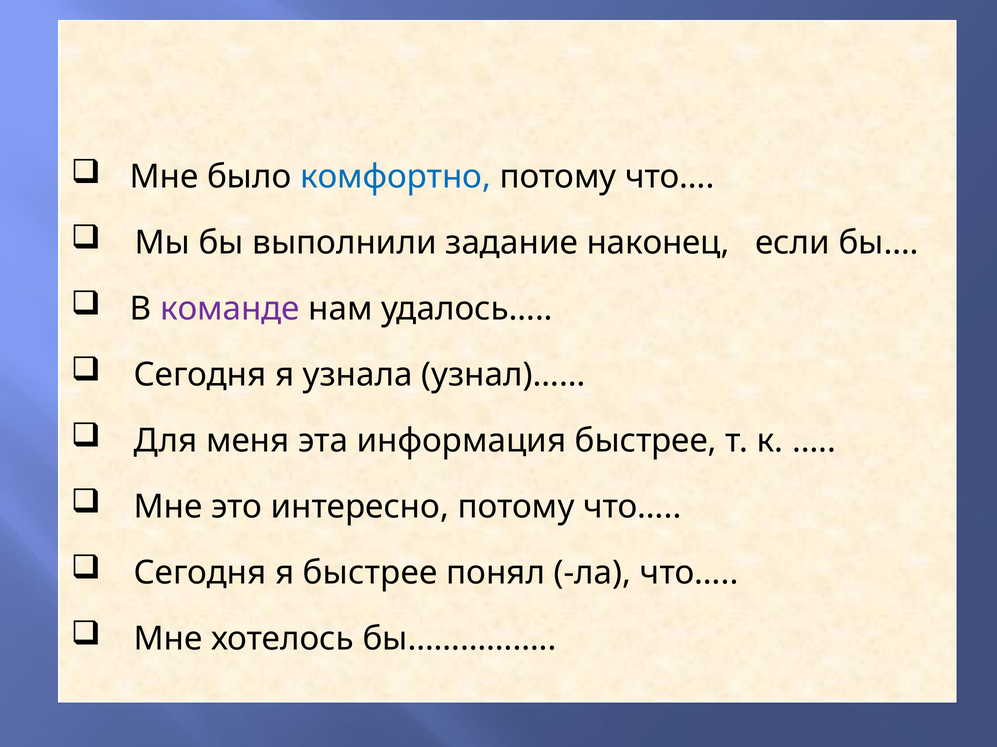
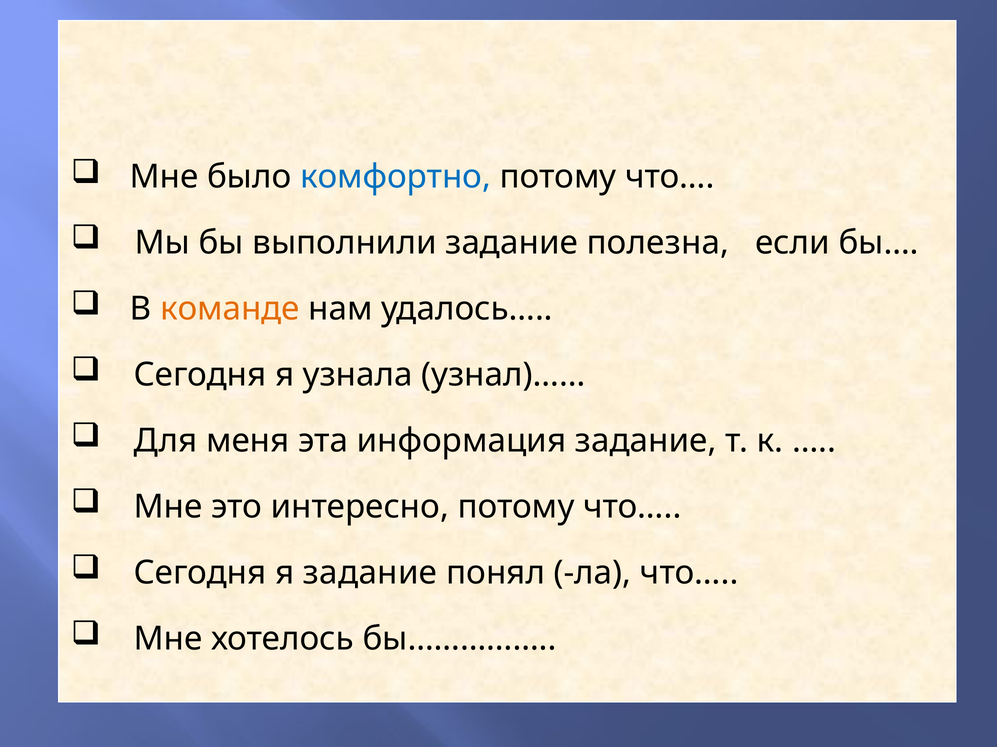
наконец: наконец -> полезна
команде colour: purple -> orange
информация быстрее: быстрее -> задание
я быстрее: быстрее -> задание
